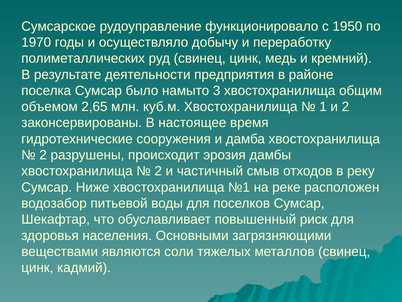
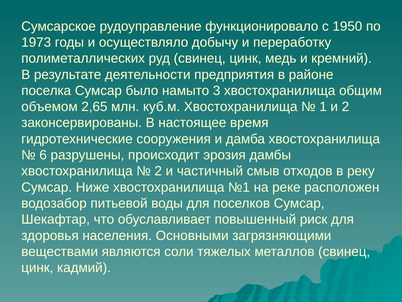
1970: 1970 -> 1973
2 at (43, 155): 2 -> 6
